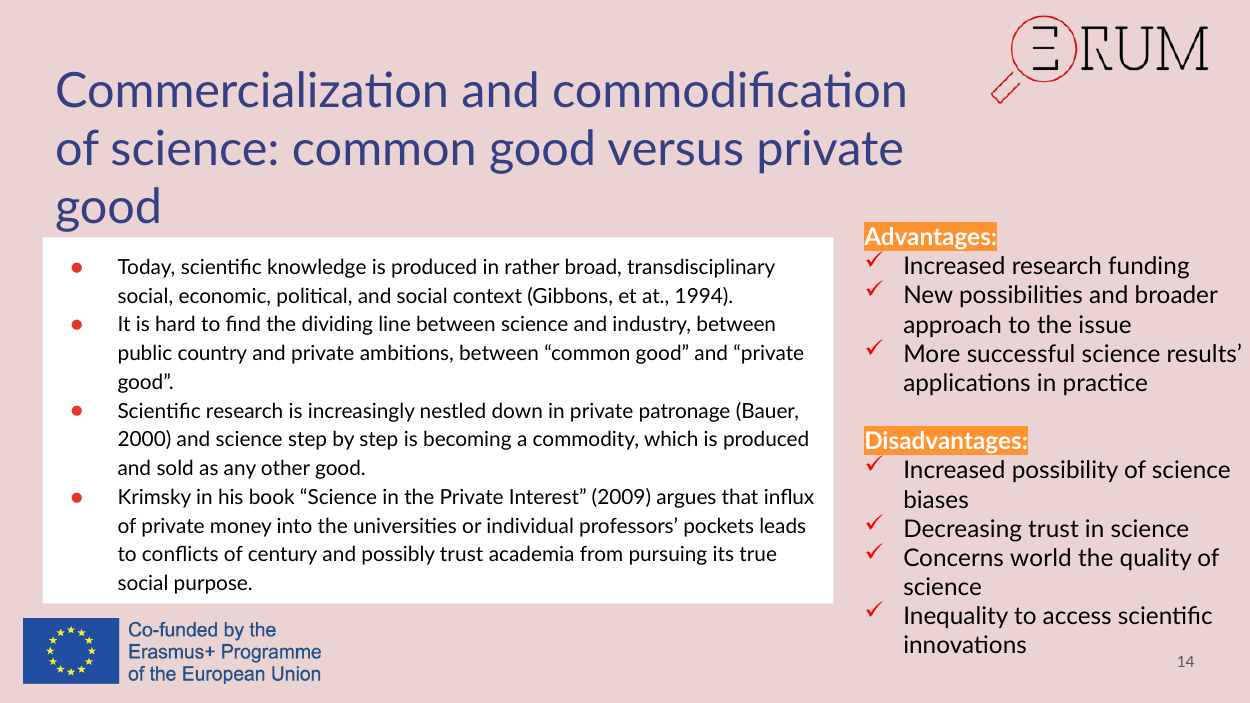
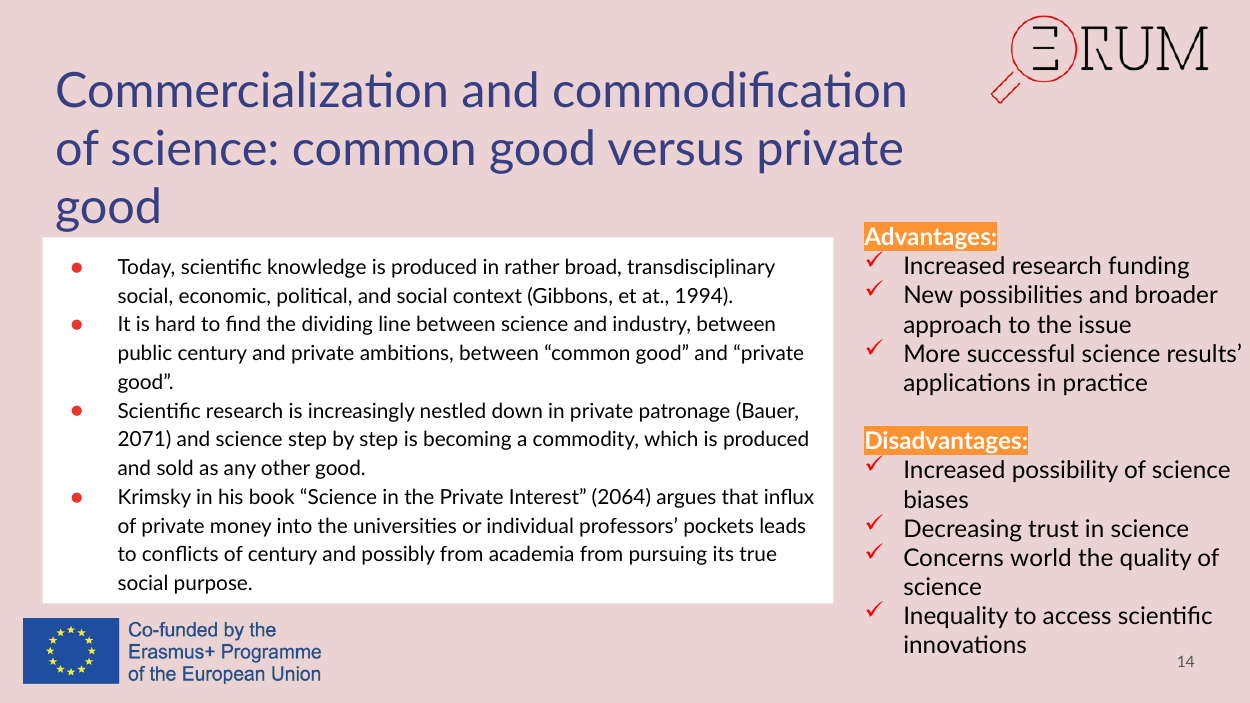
public country: country -> century
2000: 2000 -> 2071
2009: 2009 -> 2064
possibly trust: trust -> from
